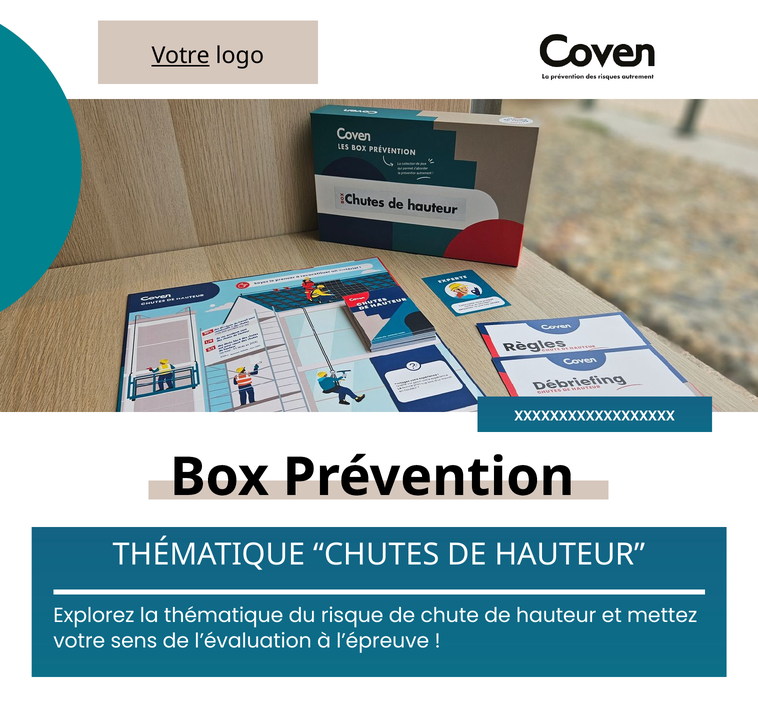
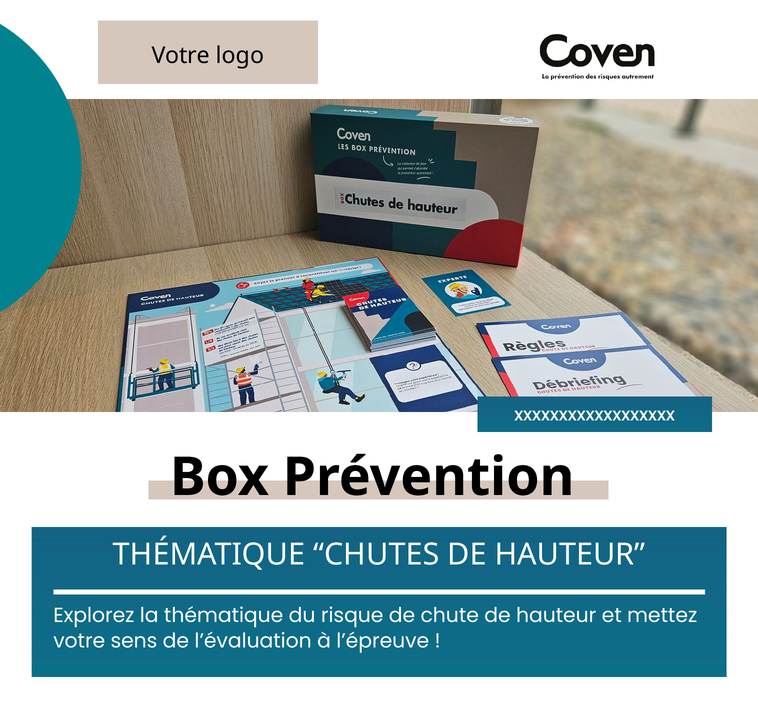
Votre at (181, 56) underline: present -> none
